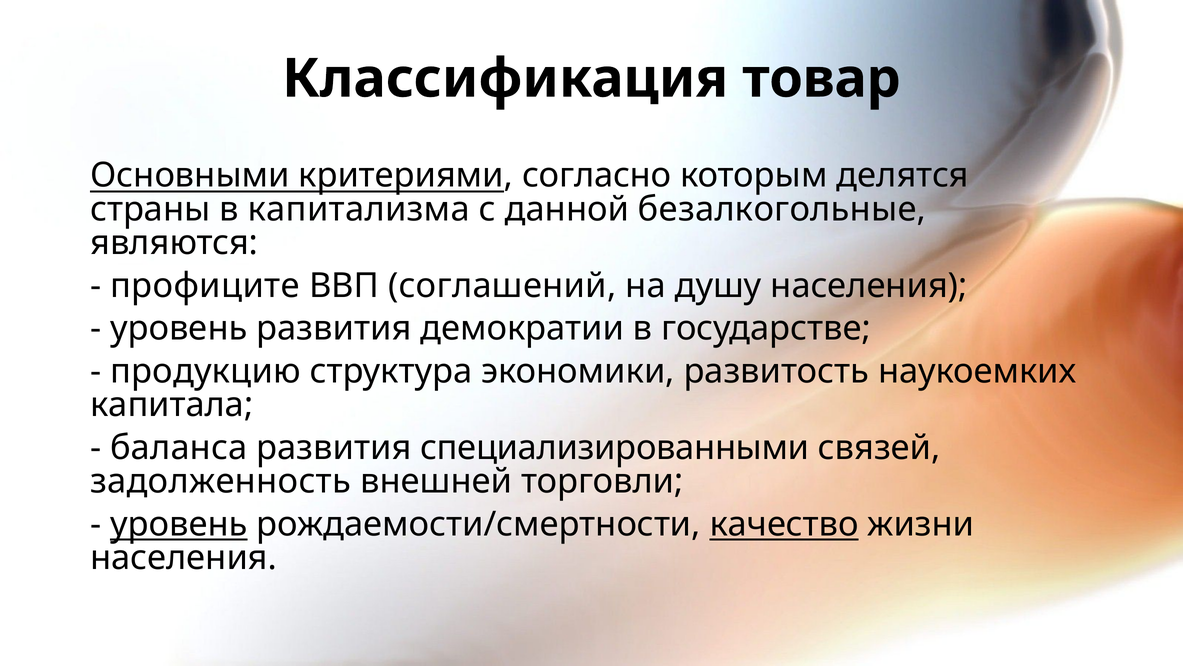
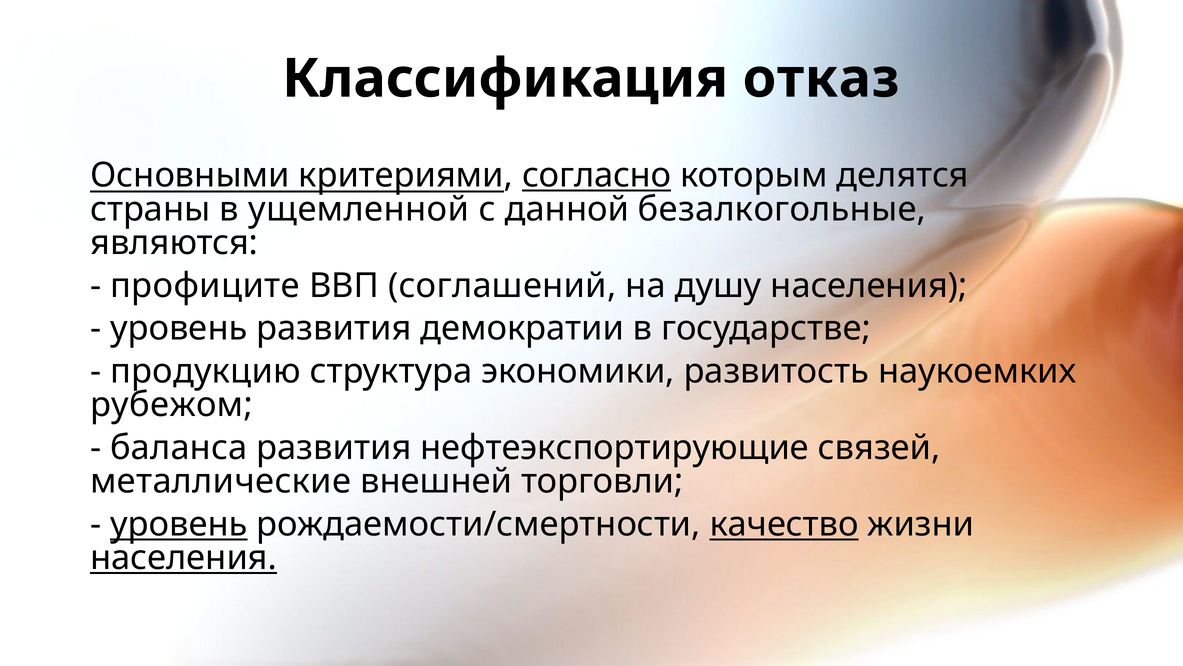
товар: товар -> отказ
согласно underline: none -> present
капитализма: капитализма -> ущемленной
капитала: капитала -> рубежом
специализированными: специализированными -> нефтеэкспортирующие
задолженность: задолженность -> металлические
населения at (184, 558) underline: none -> present
